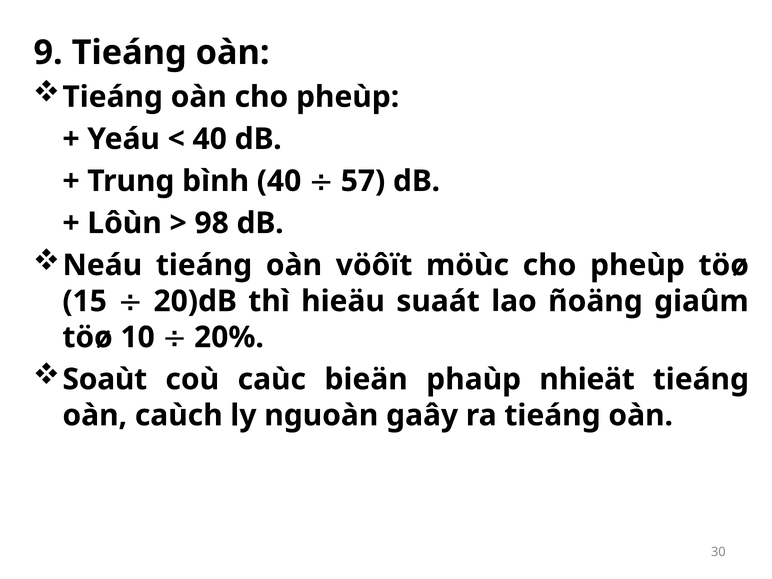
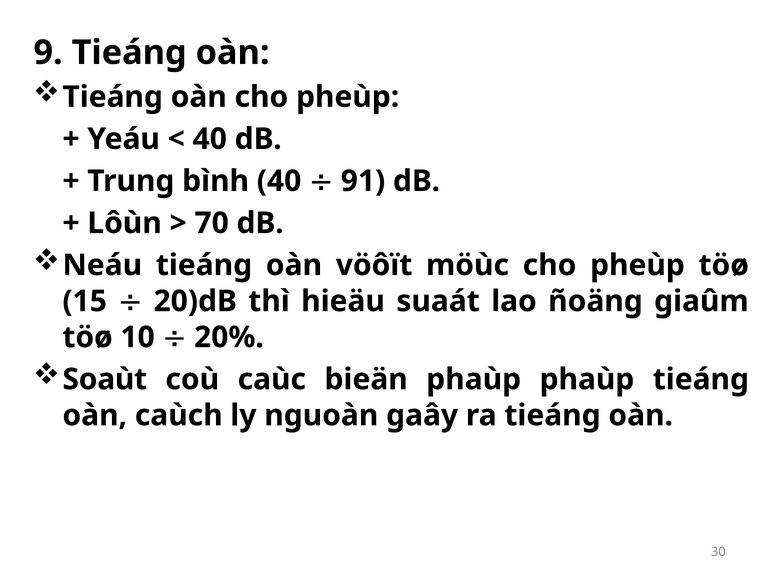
57: 57 -> 91
98: 98 -> 70
phaùp nhieät: nhieät -> phaùp
